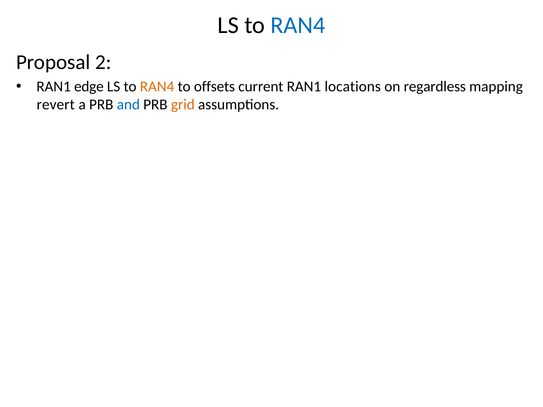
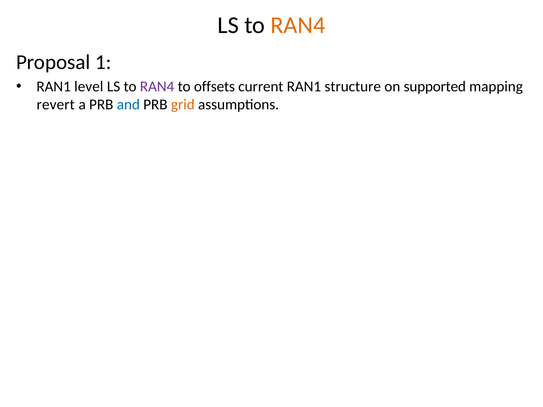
RAN4 at (298, 25) colour: blue -> orange
2: 2 -> 1
edge: edge -> level
RAN4 at (157, 87) colour: orange -> purple
locations: locations -> structure
regardless: regardless -> supported
